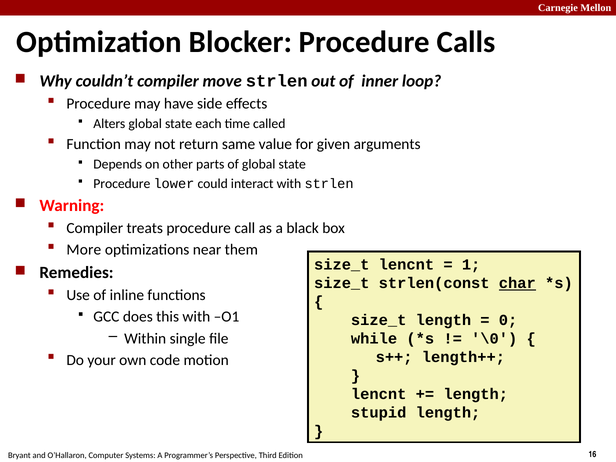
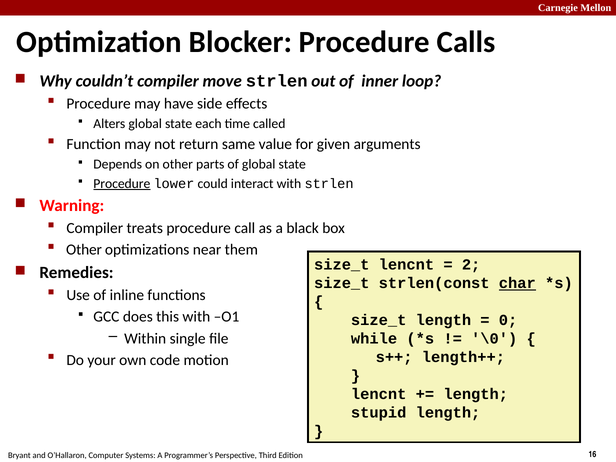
Procedure at (122, 184) underline: none -> present
More at (84, 250): More -> Other
1: 1 -> 2
